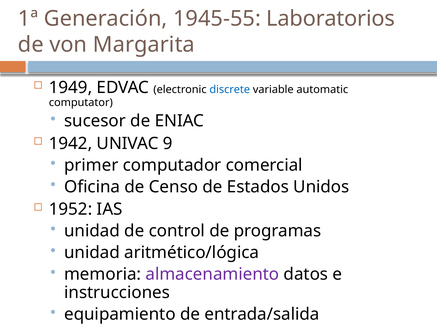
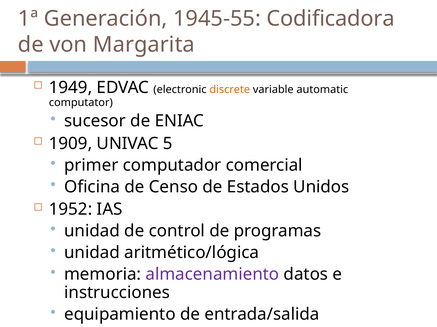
Laboratorios: Laboratorios -> Codificadora
discrete colour: blue -> orange
1942: 1942 -> 1909
9: 9 -> 5
